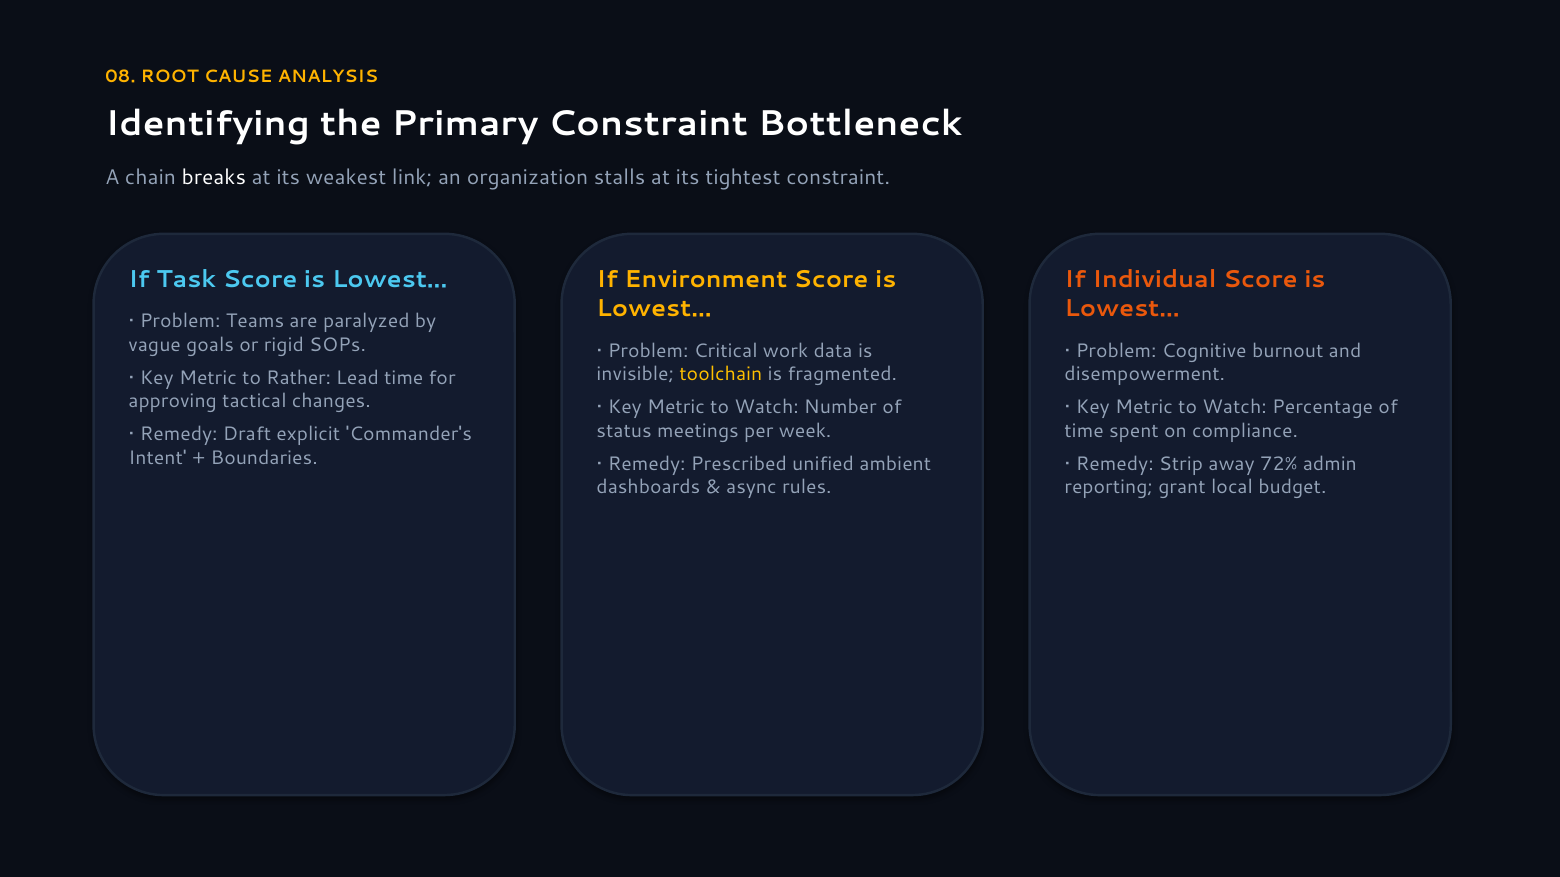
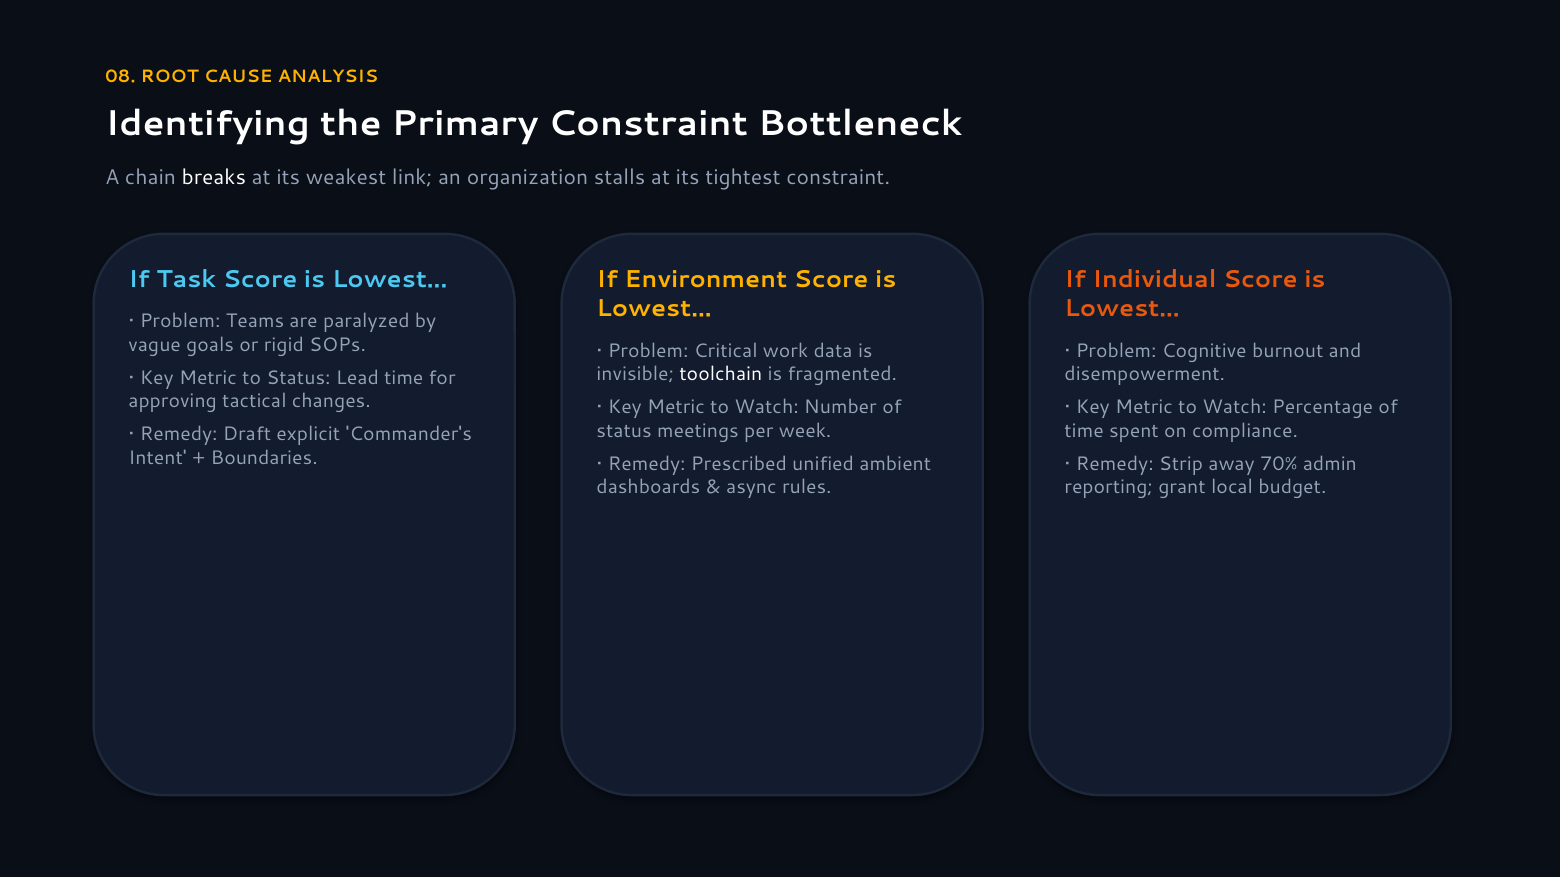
toolchain colour: yellow -> white
to Rather: Rather -> Status
72%: 72% -> 70%
